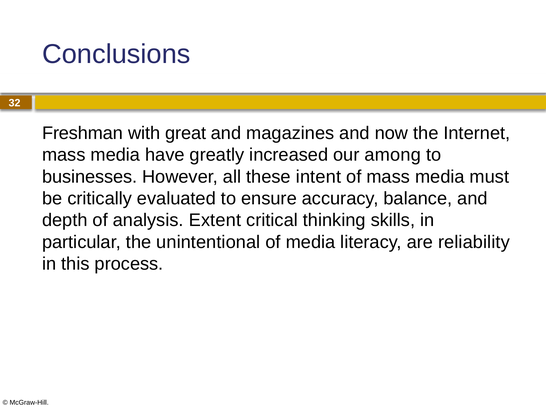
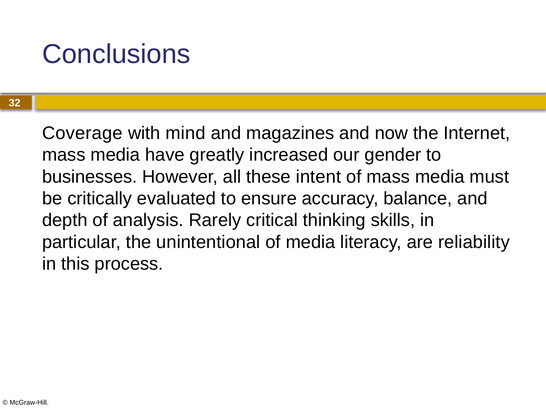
Freshman: Freshman -> Coverage
great: great -> mind
among: among -> gender
Extent: Extent -> Rarely
